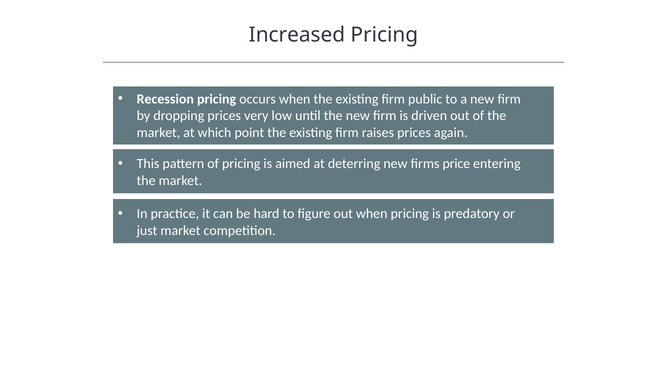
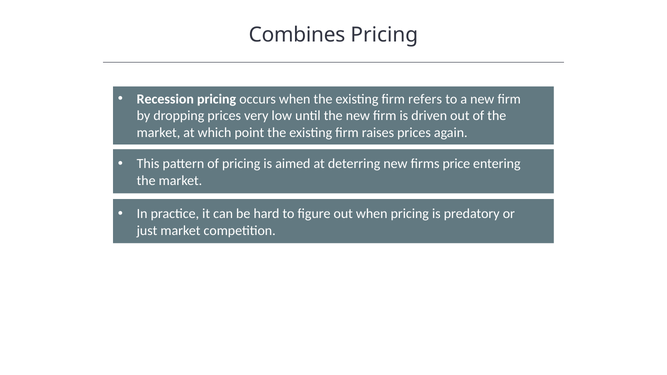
Increased: Increased -> Combines
public: public -> refers
